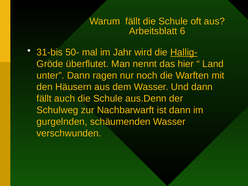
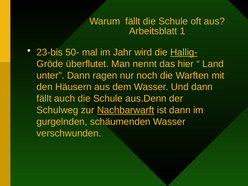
6: 6 -> 1
31-bis: 31-bis -> 23-bis
Nachbarwarft underline: none -> present
